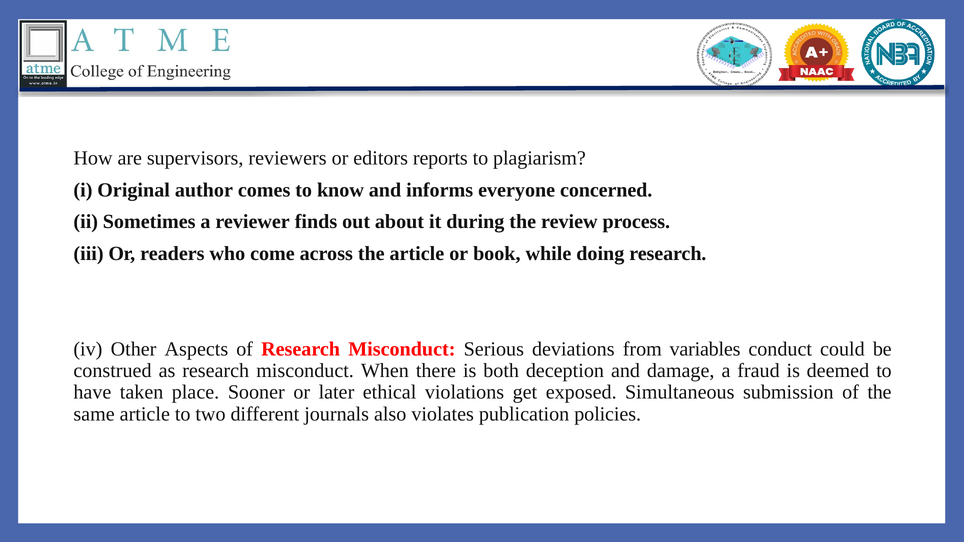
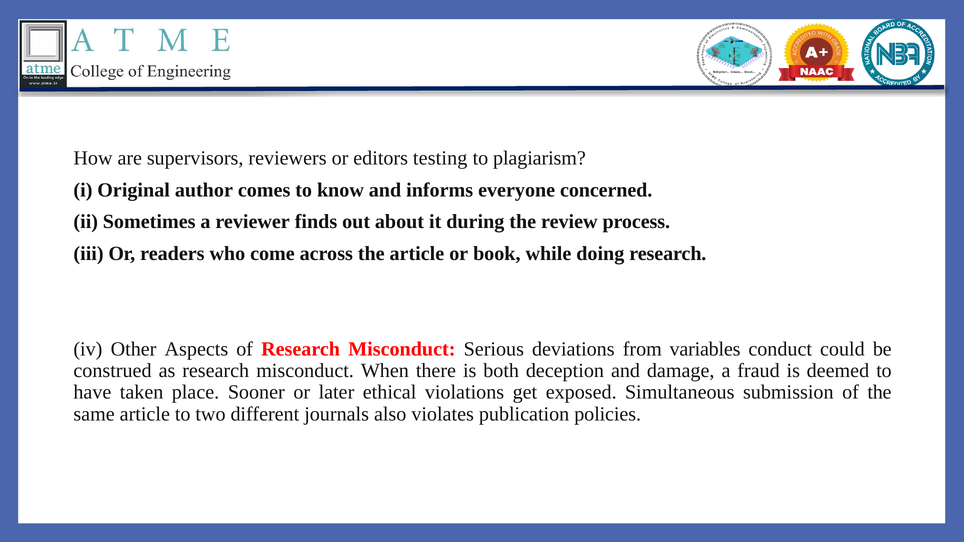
reports: reports -> testing
